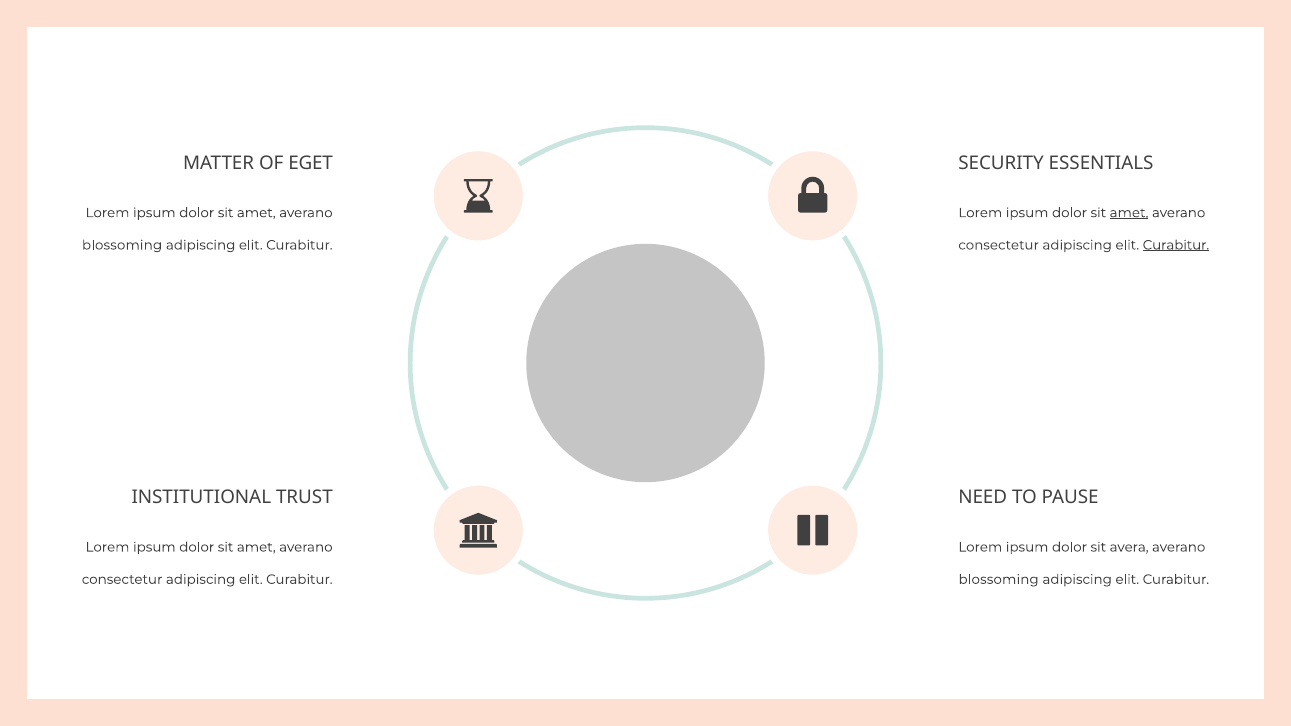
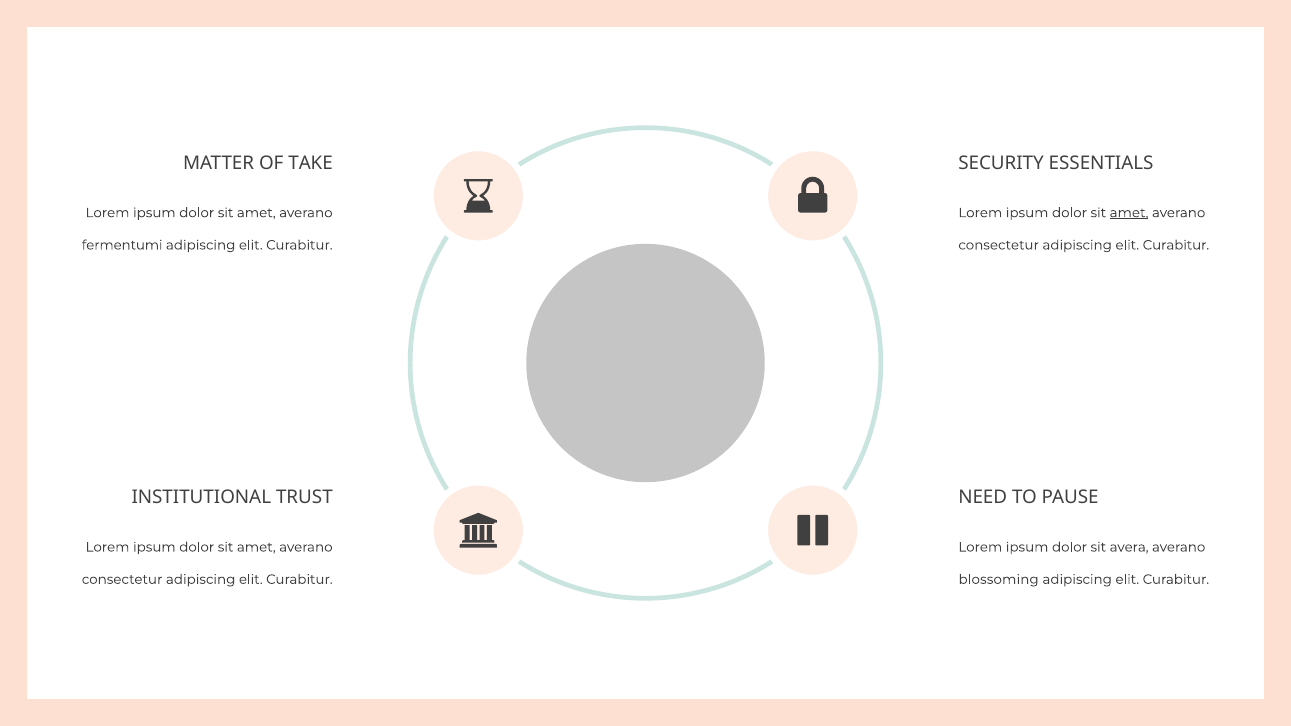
EGET: EGET -> TAKE
blossoming at (122, 245): blossoming -> fermentumi
Curabitur at (1176, 245) underline: present -> none
